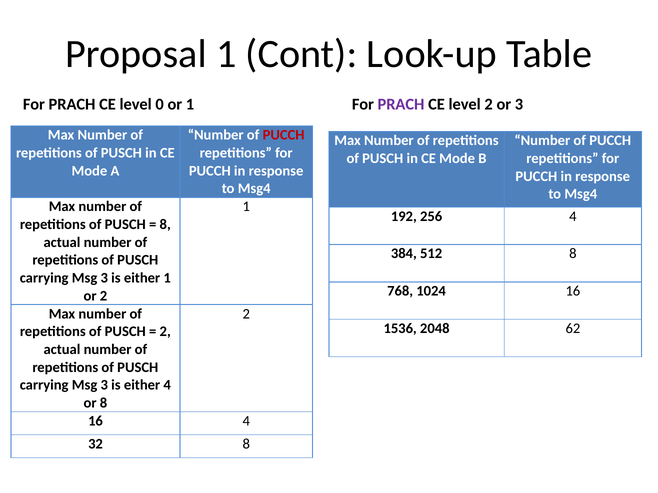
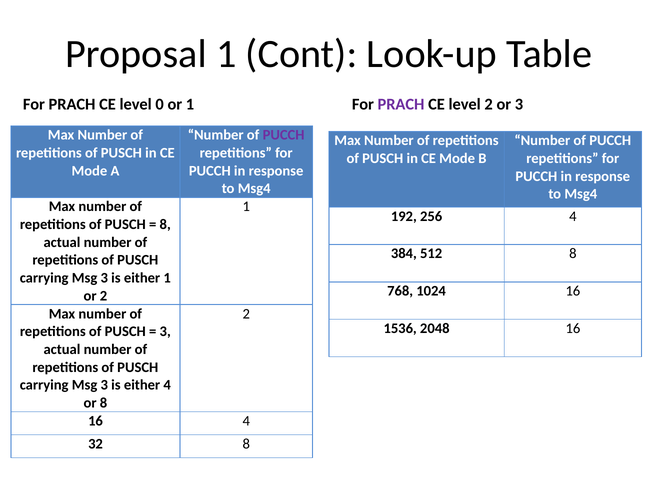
PUCCH at (284, 135) colour: red -> purple
2048 62: 62 -> 16
2 at (165, 332): 2 -> 3
